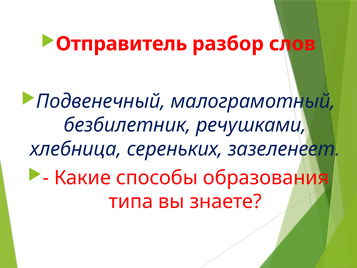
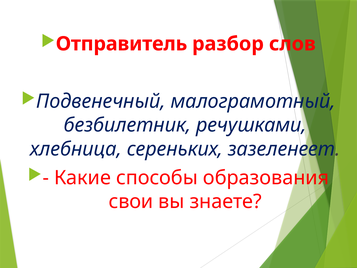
типа: типа -> свои
